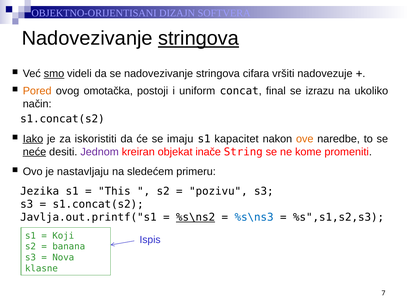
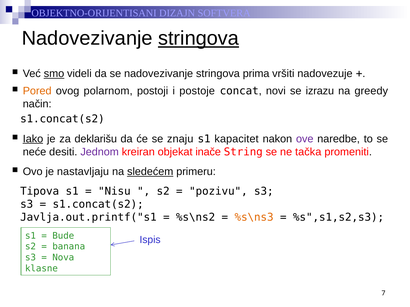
cifara: cifara -> prima
omotačka: omotačka -> polarnom
uniform: uniform -> postoje
final: final -> novi
ukoliko: ukoliko -> greedy
iskoristiti: iskoristiti -> deklarišu
imaju: imaju -> znaju
ove colour: orange -> purple
neće underline: present -> none
kome: kome -> tačka
sledećem underline: none -> present
Jezika: Jezika -> Tipova
This: This -> Nisu
%s\ns2 underline: present -> none
%s\ns3 colour: blue -> orange
Koji: Koji -> Bude
